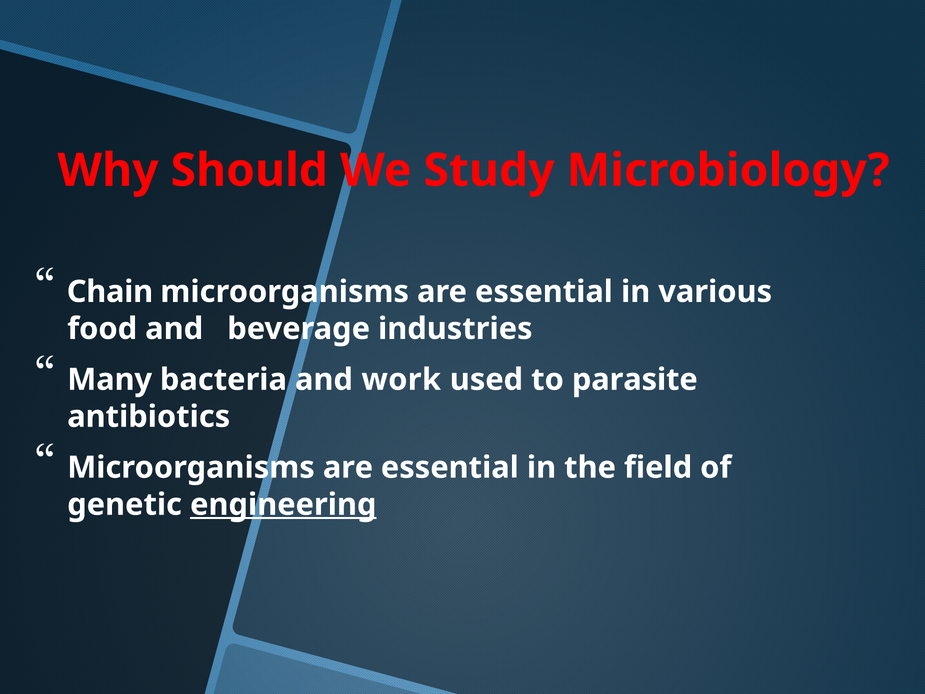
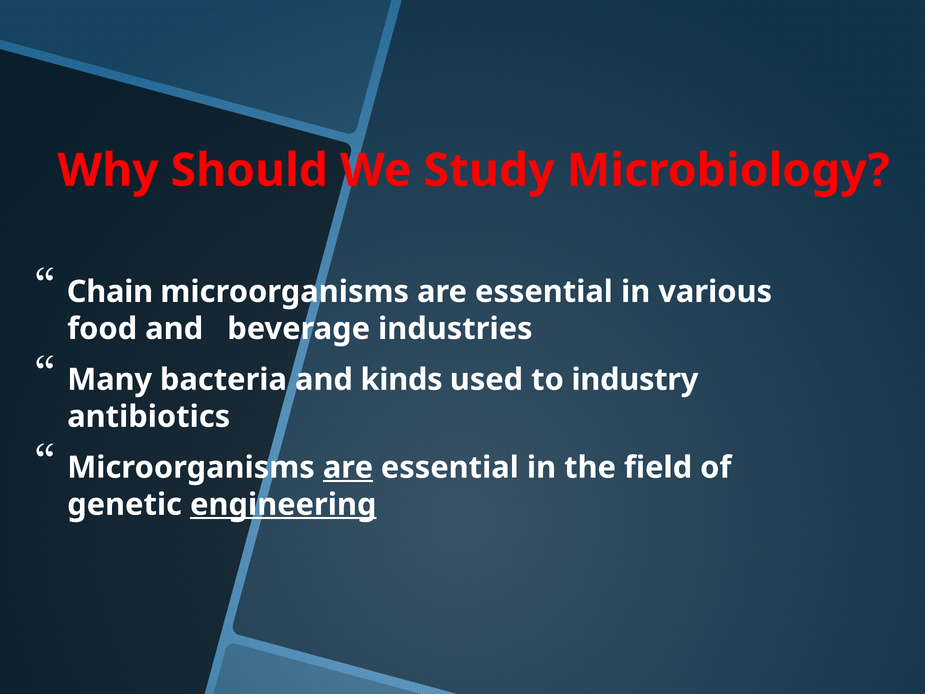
work: work -> kinds
parasite: parasite -> industry
are at (348, 467) underline: none -> present
